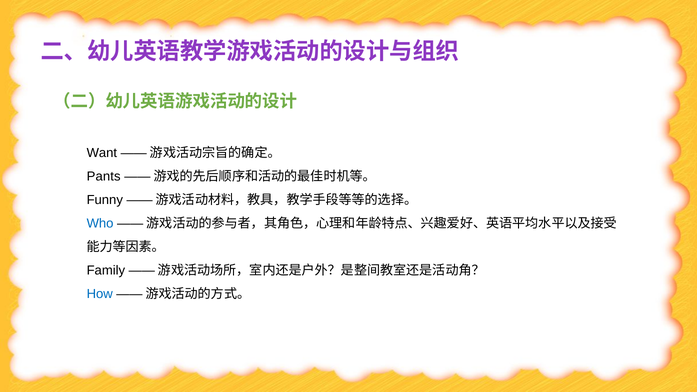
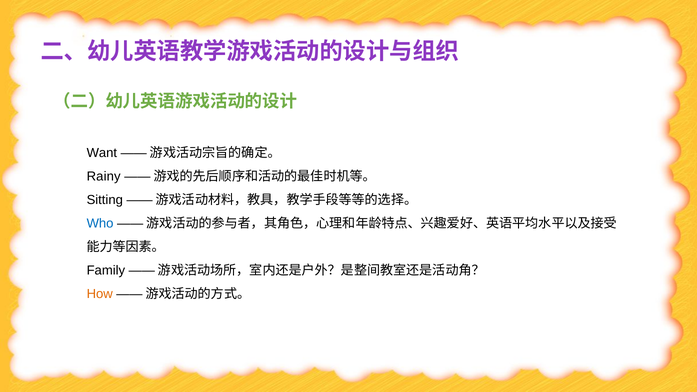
Pants: Pants -> Rainy
Funny: Funny -> Sitting
How colour: blue -> orange
